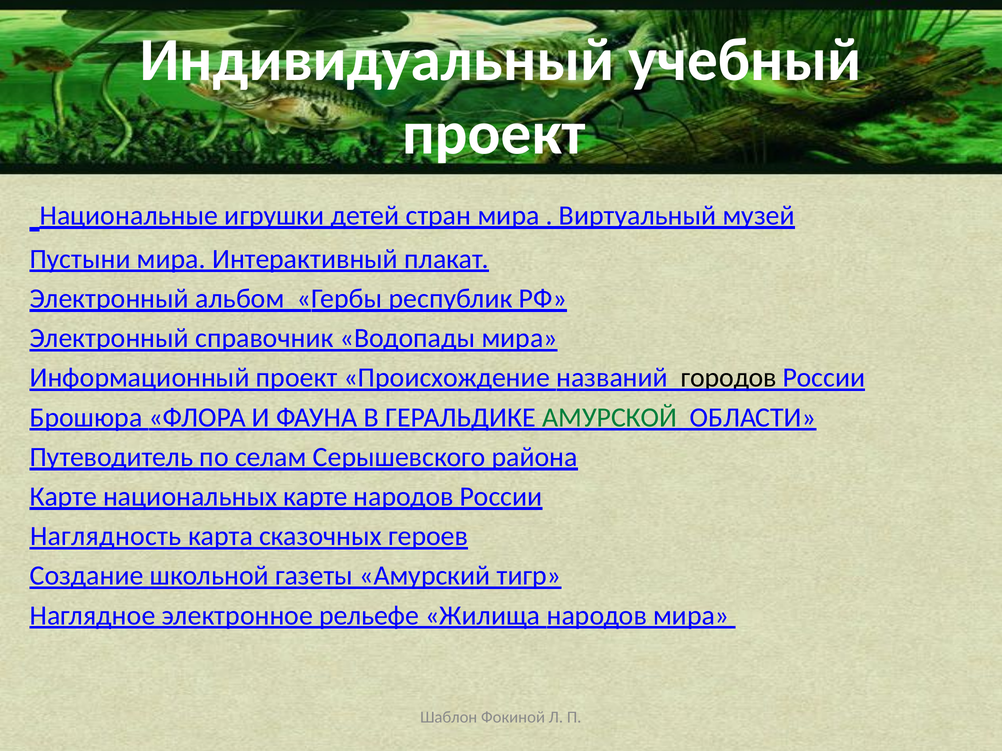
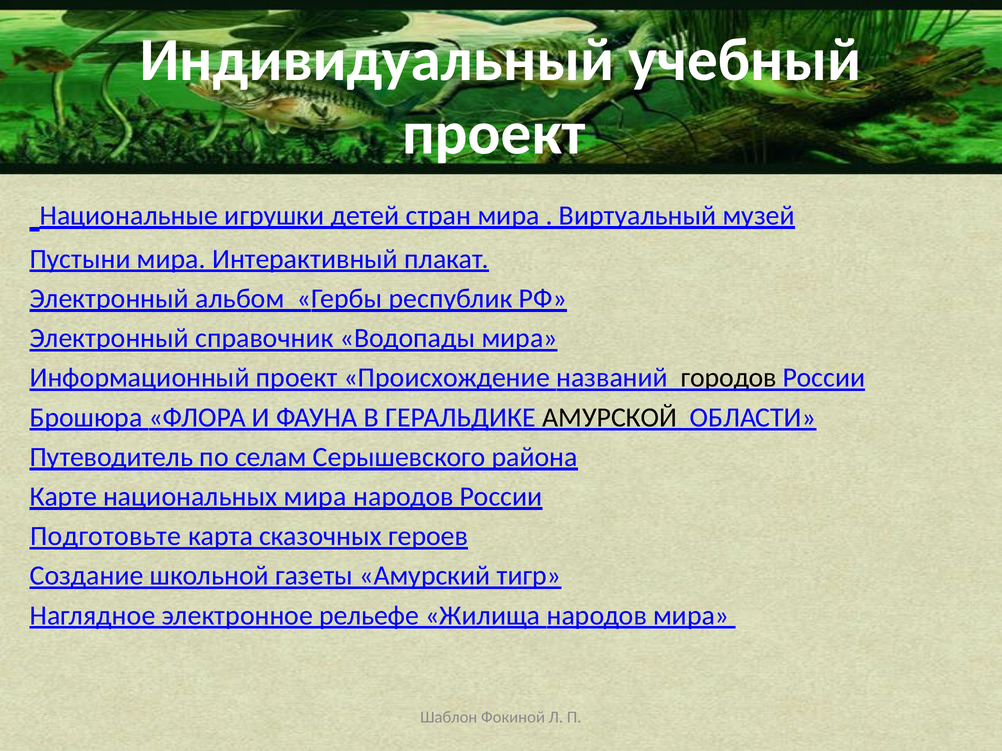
АМУРСКОЙ colour: green -> black
национальных карте: карте -> мира
Наглядность: Наглядность -> Подготовьте
